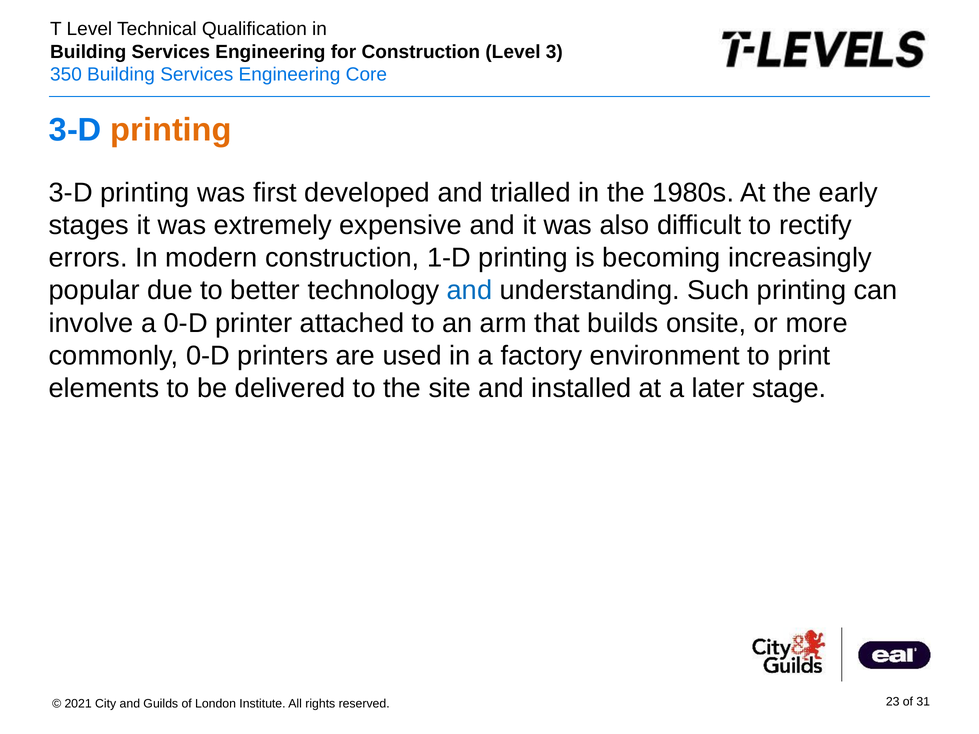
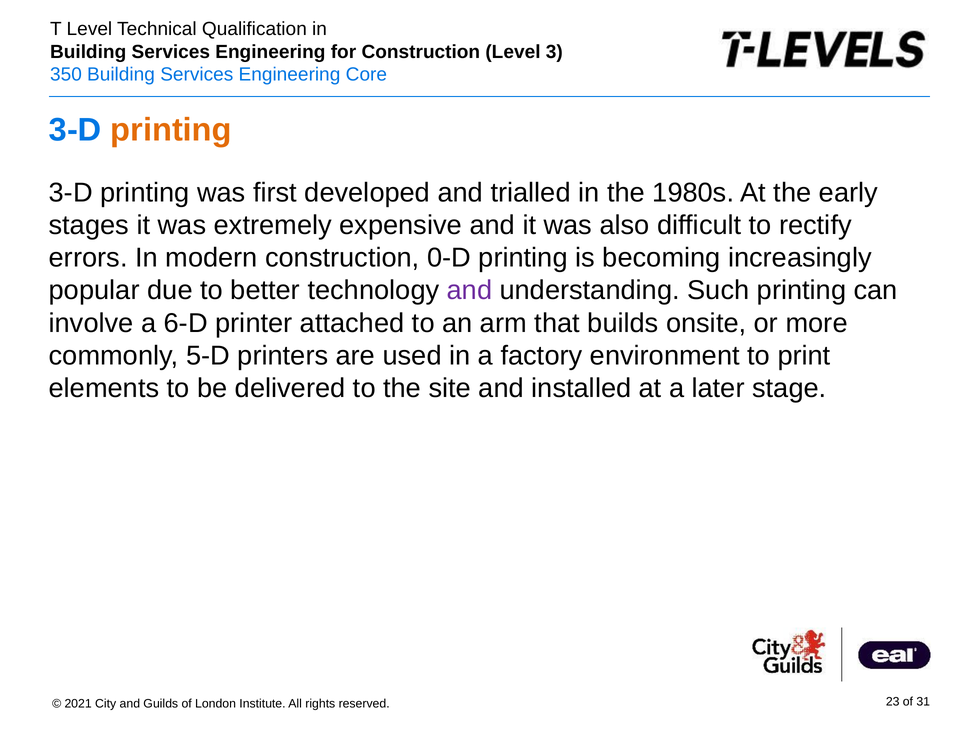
1-D: 1-D -> 0-D
and at (469, 291) colour: blue -> purple
a 0-D: 0-D -> 6-D
commonly 0-D: 0-D -> 5-D
